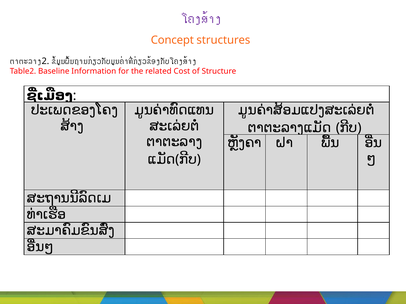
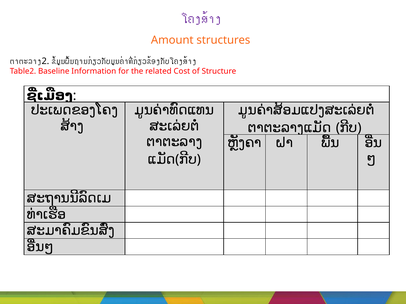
Concept: Concept -> Amount
